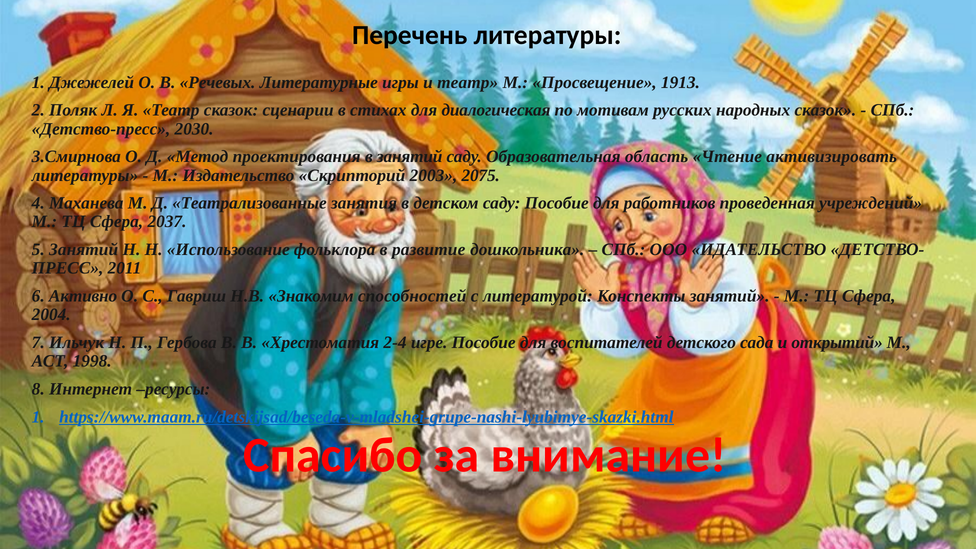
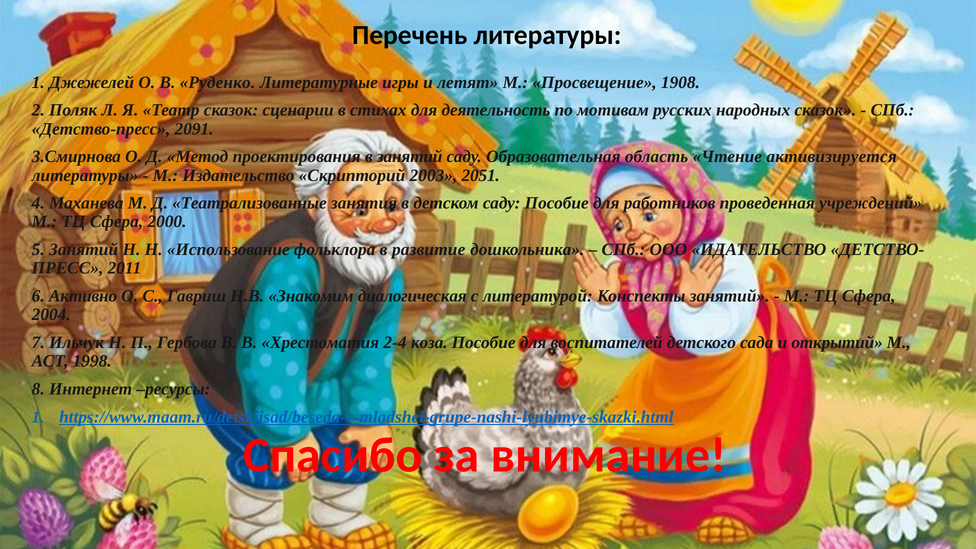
Речевых: Речевых -> Руденко
и театр: театр -> летят
1913: 1913 -> 1908
диалогическая: диалогическая -> деятельность
2030: 2030 -> 2091
активизировать: активизировать -> активизируется
2075: 2075 -> 2051
2037: 2037 -> 2000
способностей: способностей -> диалогическая
игре: игре -> коза
